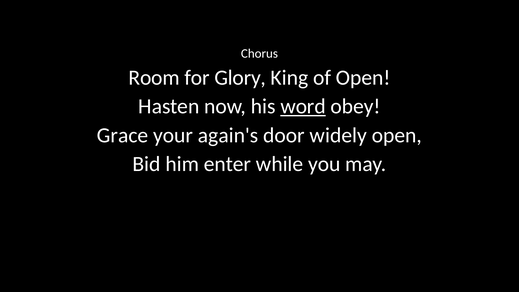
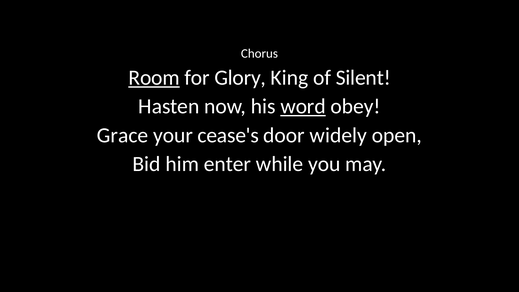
Room underline: none -> present
of Open: Open -> Silent
again's: again's -> cease's
